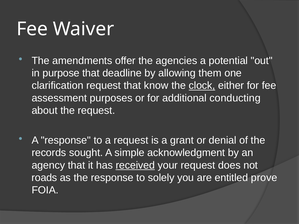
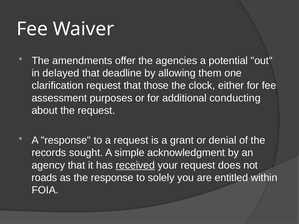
purpose: purpose -> delayed
know: know -> those
clock underline: present -> none
prove: prove -> within
